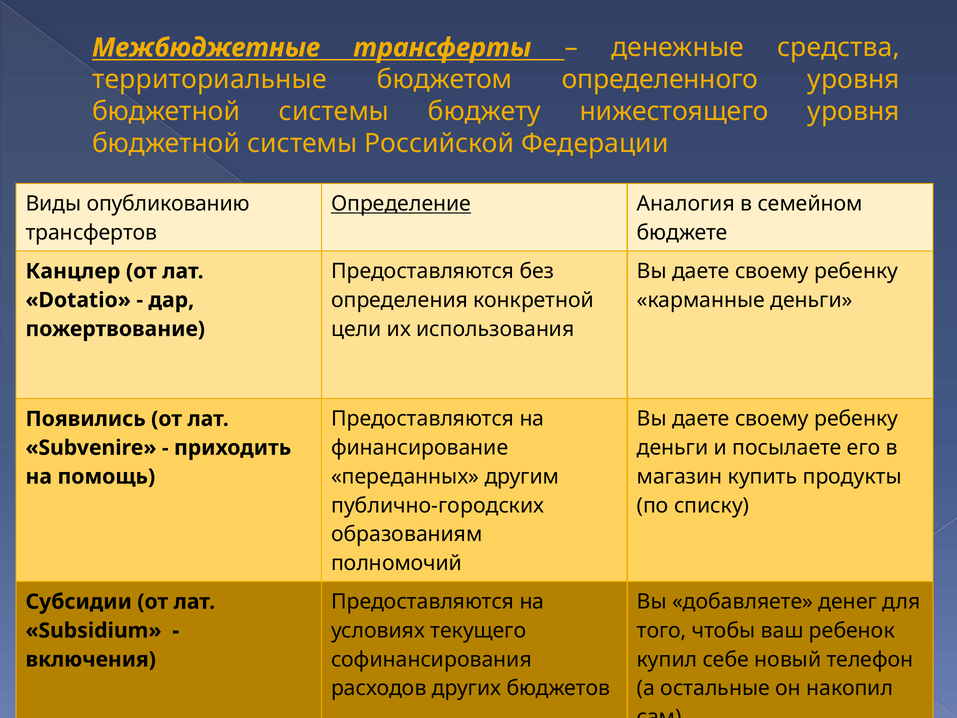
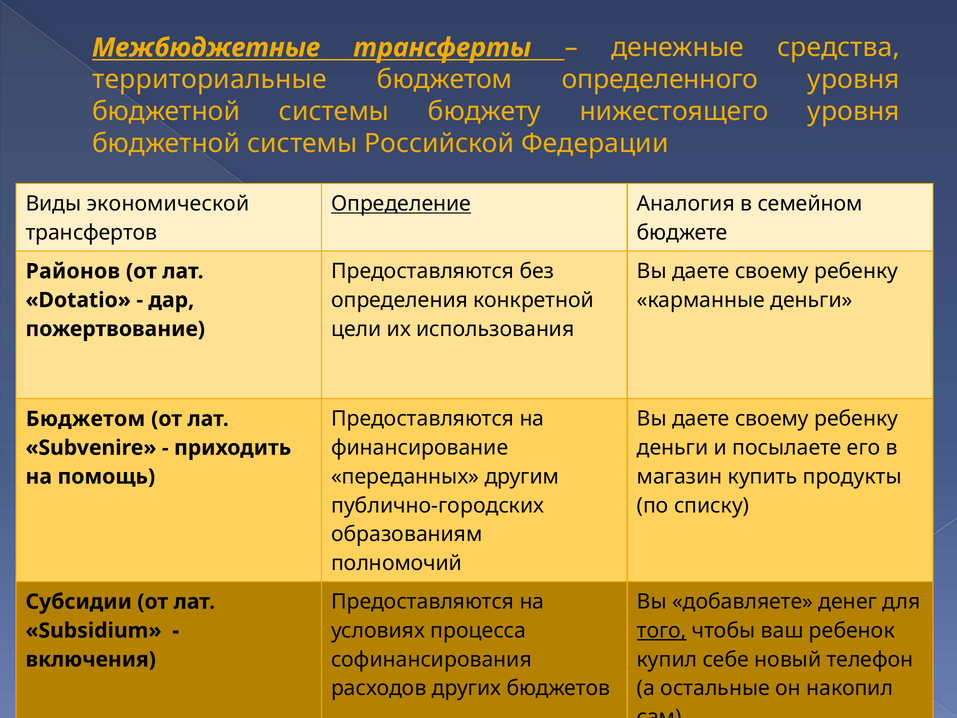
опубликованию: опубликованию -> экономической
Канцлер: Канцлер -> Районов
Появились at (86, 419): Появились -> Бюджетом
текущего: текущего -> процесса
того underline: none -> present
